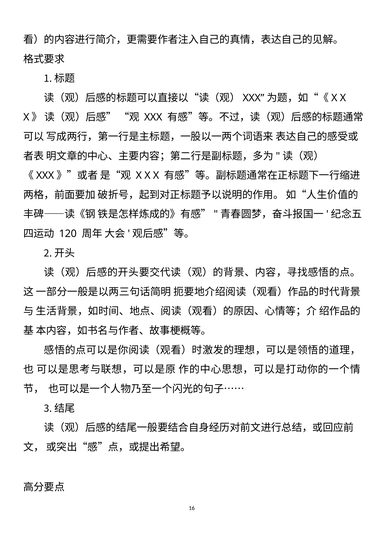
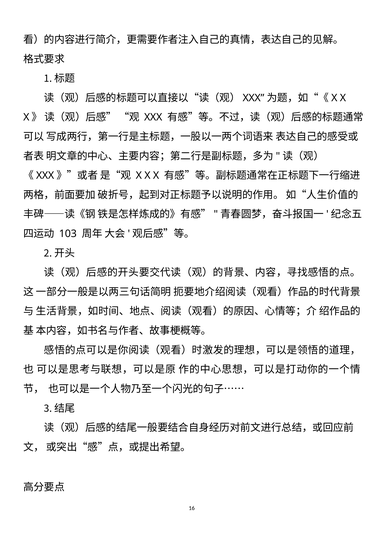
120: 120 -> 103
